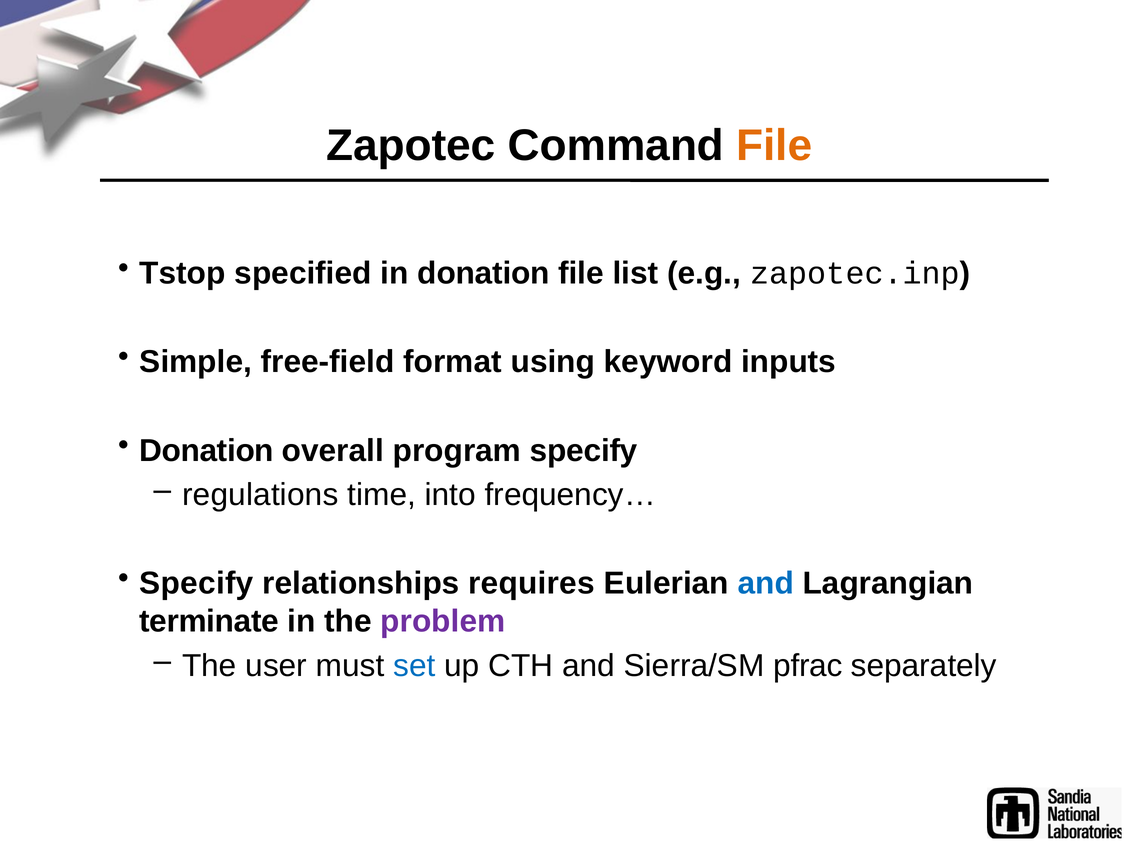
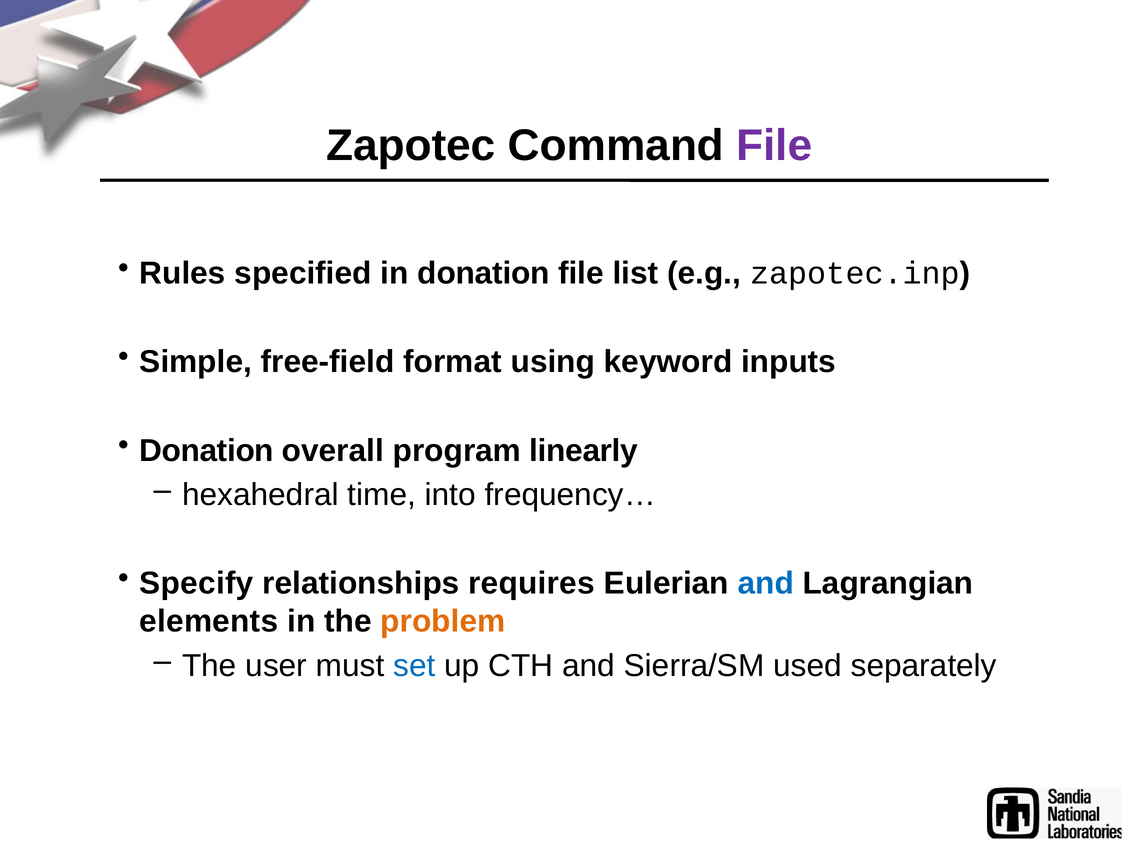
File at (774, 145) colour: orange -> purple
Tstop: Tstop -> Rules
program specify: specify -> linearly
regulations: regulations -> hexahedral
terminate: terminate -> elements
problem colour: purple -> orange
pfrac: pfrac -> used
